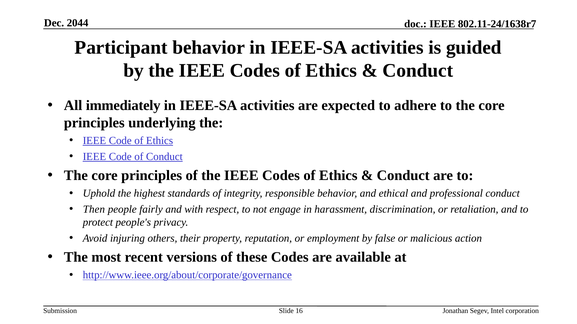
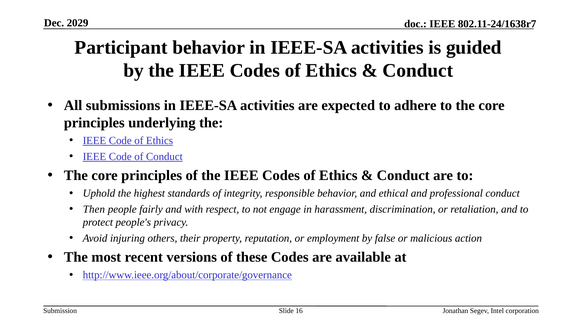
2044: 2044 -> 2029
immediately: immediately -> submissions
